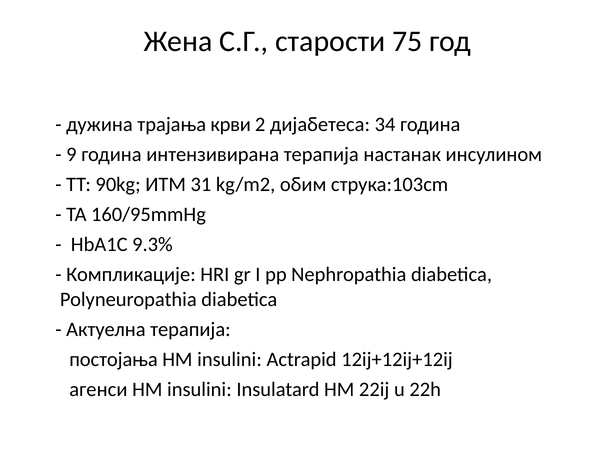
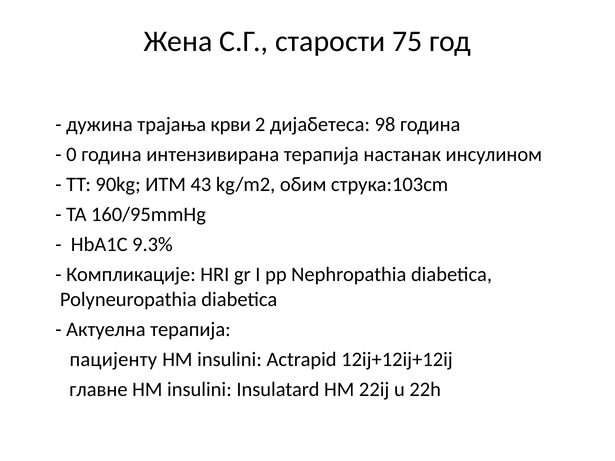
34: 34 -> 98
9: 9 -> 0
31: 31 -> 43
постојања: постојања -> пацијенту
агенси: агенси -> главне
